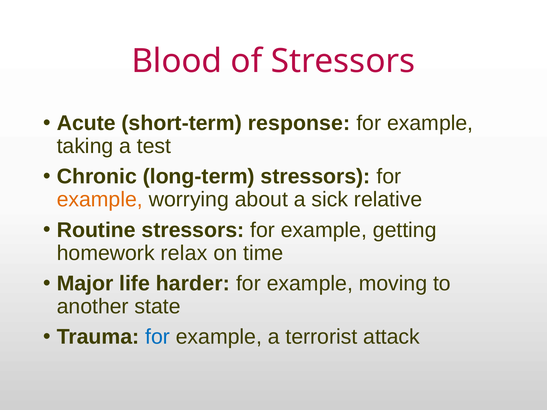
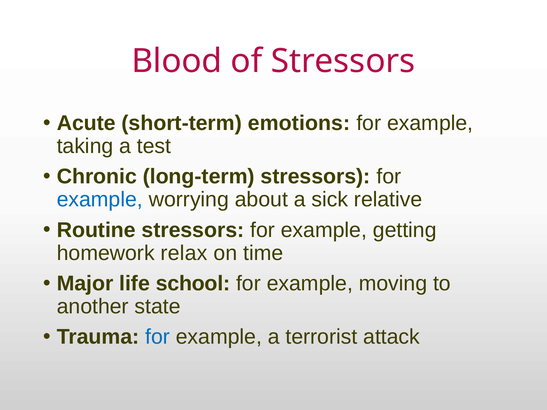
response: response -> emotions
example at (100, 200) colour: orange -> blue
harder: harder -> school
